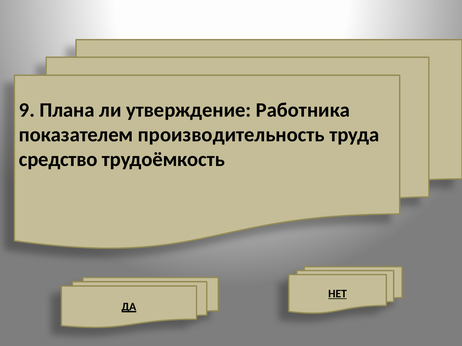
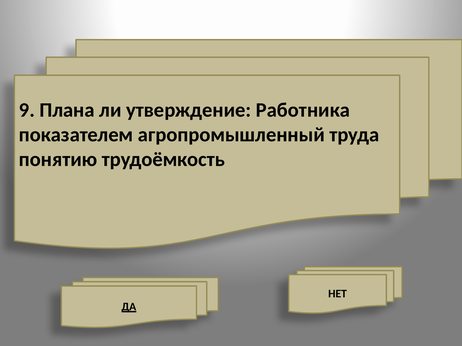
производительность: производительность -> агропромышленный
средство: средство -> понятию
НЕТ underline: present -> none
